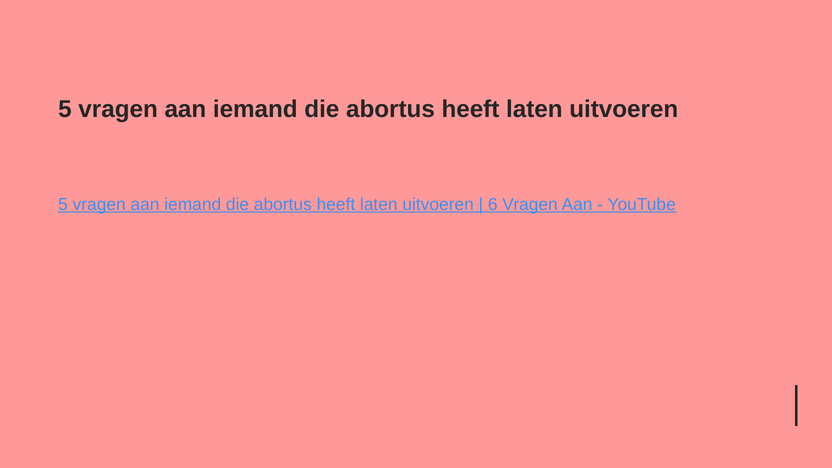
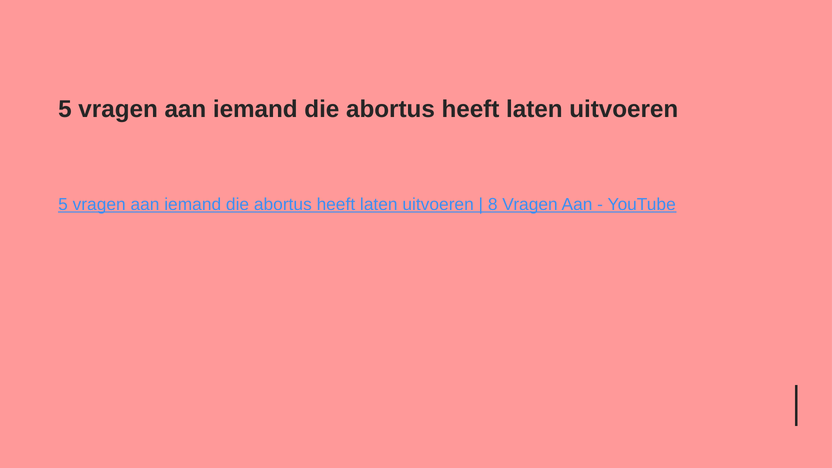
6: 6 -> 8
